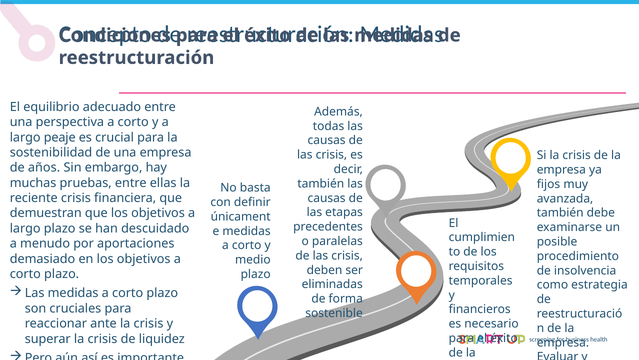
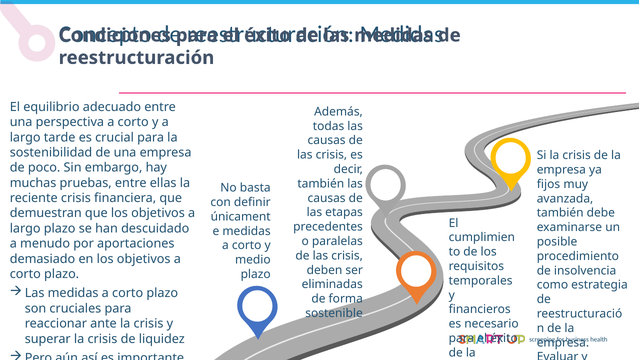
peaje: peaje -> tarde
años: años -> poco
